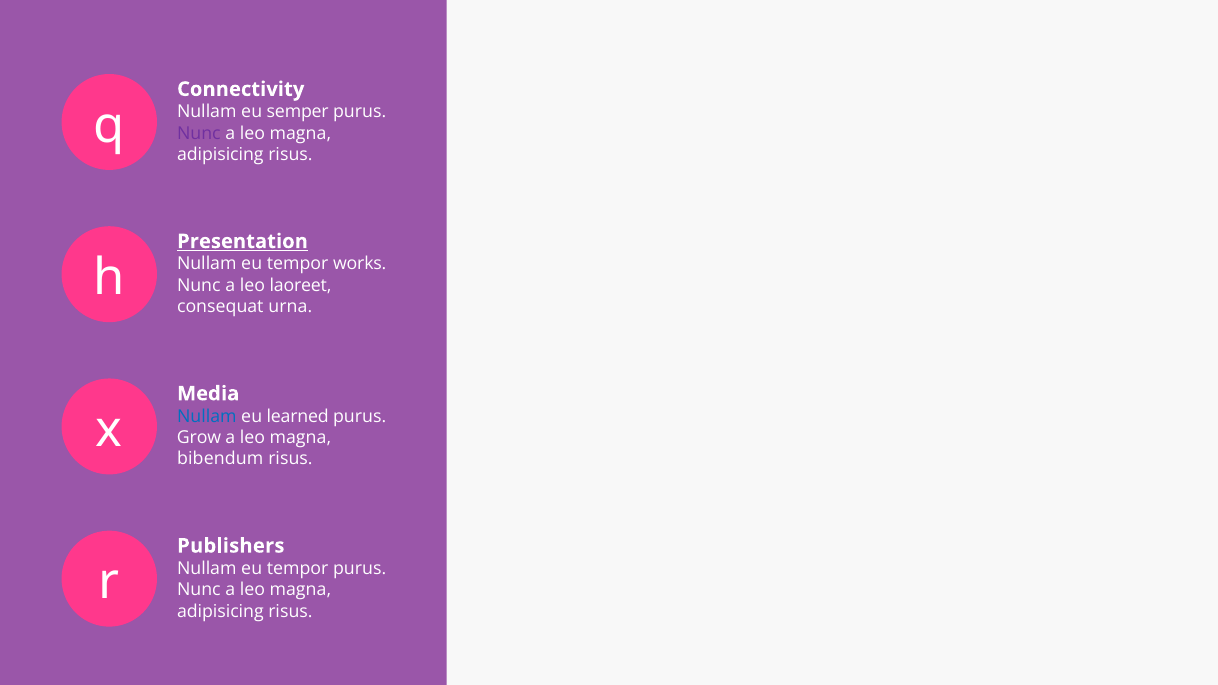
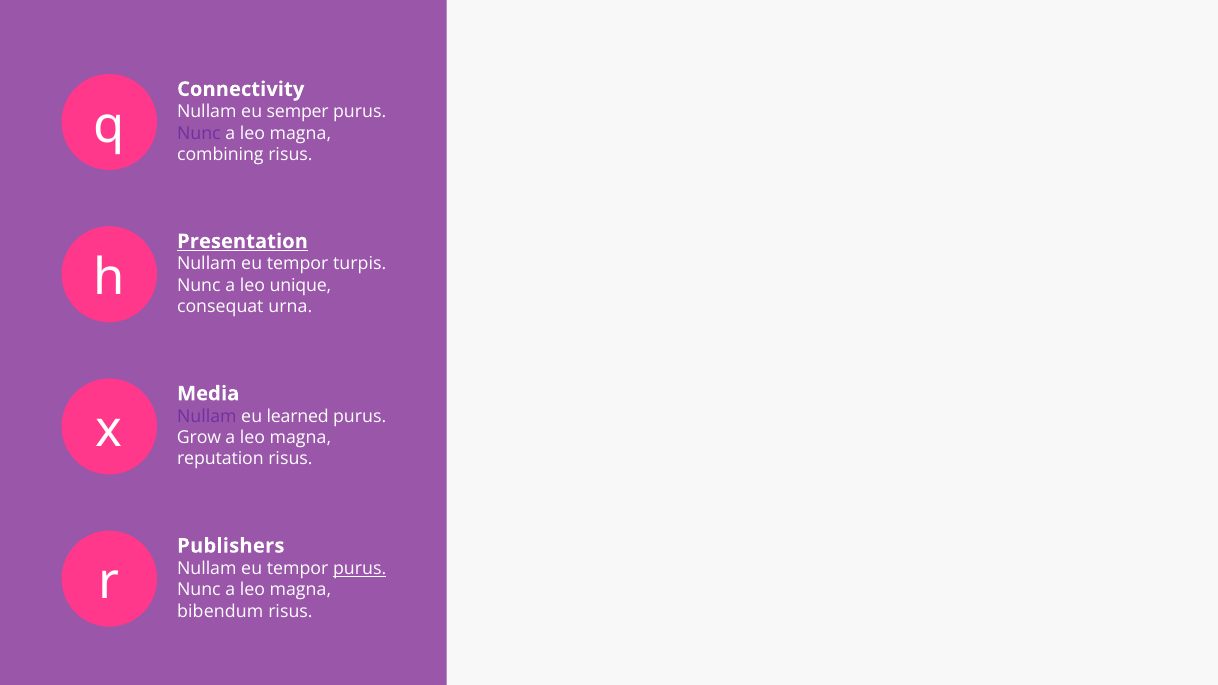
adipisicing at (220, 155): adipisicing -> combining
works: works -> turpis
laoreet: laoreet -> unique
Nullam at (207, 416) colour: blue -> purple
bibendum: bibendum -> reputation
purus at (360, 569) underline: none -> present
adipisicing at (220, 611): adipisicing -> bibendum
